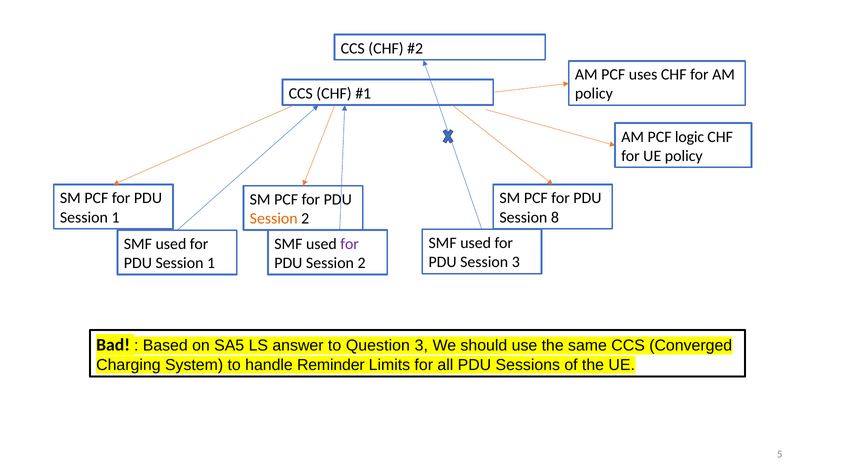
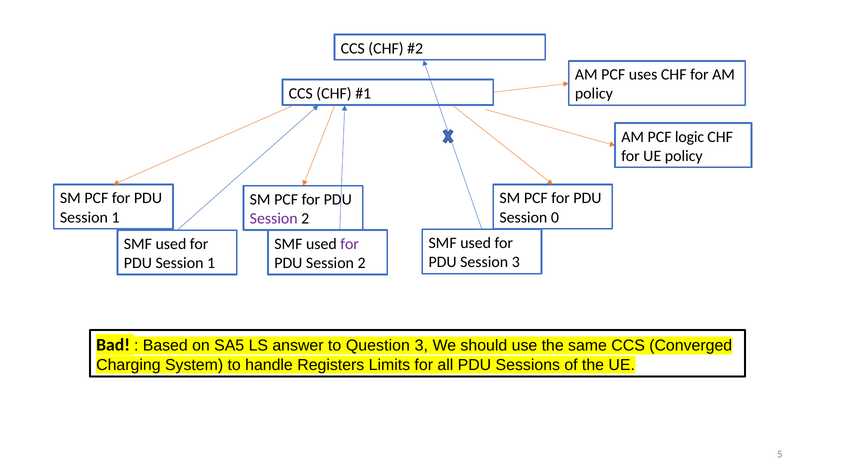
8: 8 -> 0
Session at (274, 219) colour: orange -> purple
Reminder: Reminder -> Registers
